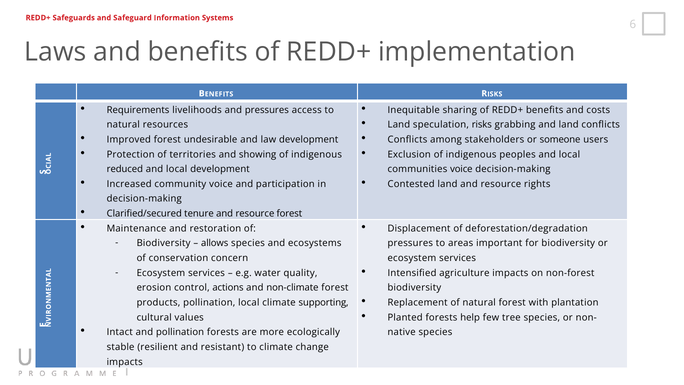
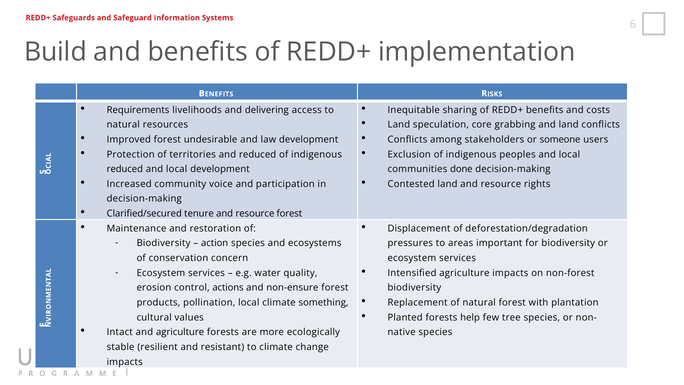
Laws: Laws -> Build
and pressures: pressures -> delivering
speculation risks: risks -> core
and showing: showing -> reduced
communities voice: voice -> done
allows: allows -> action
non-climate: non-climate -> non-ensure
supporting: supporting -> something
and pollination: pollination -> agriculture
